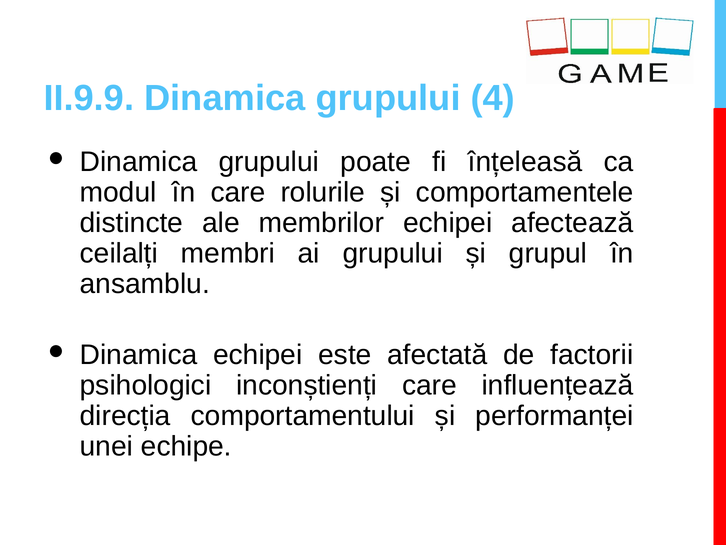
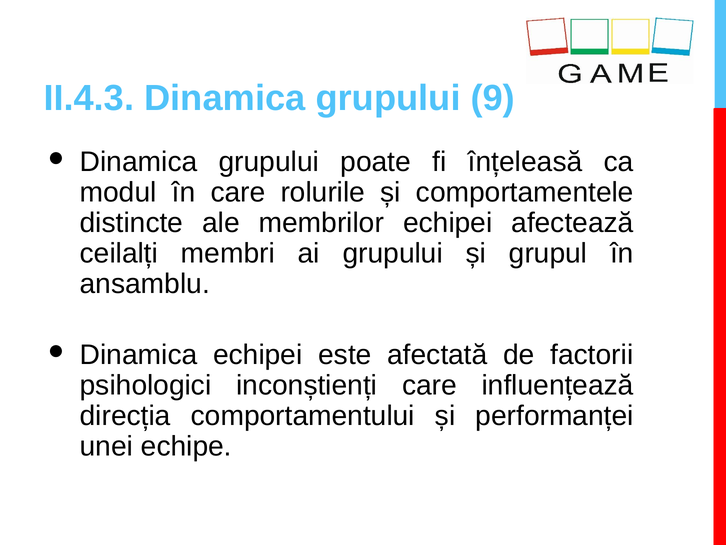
II.9.9: II.9.9 -> II.4.3
4: 4 -> 9
